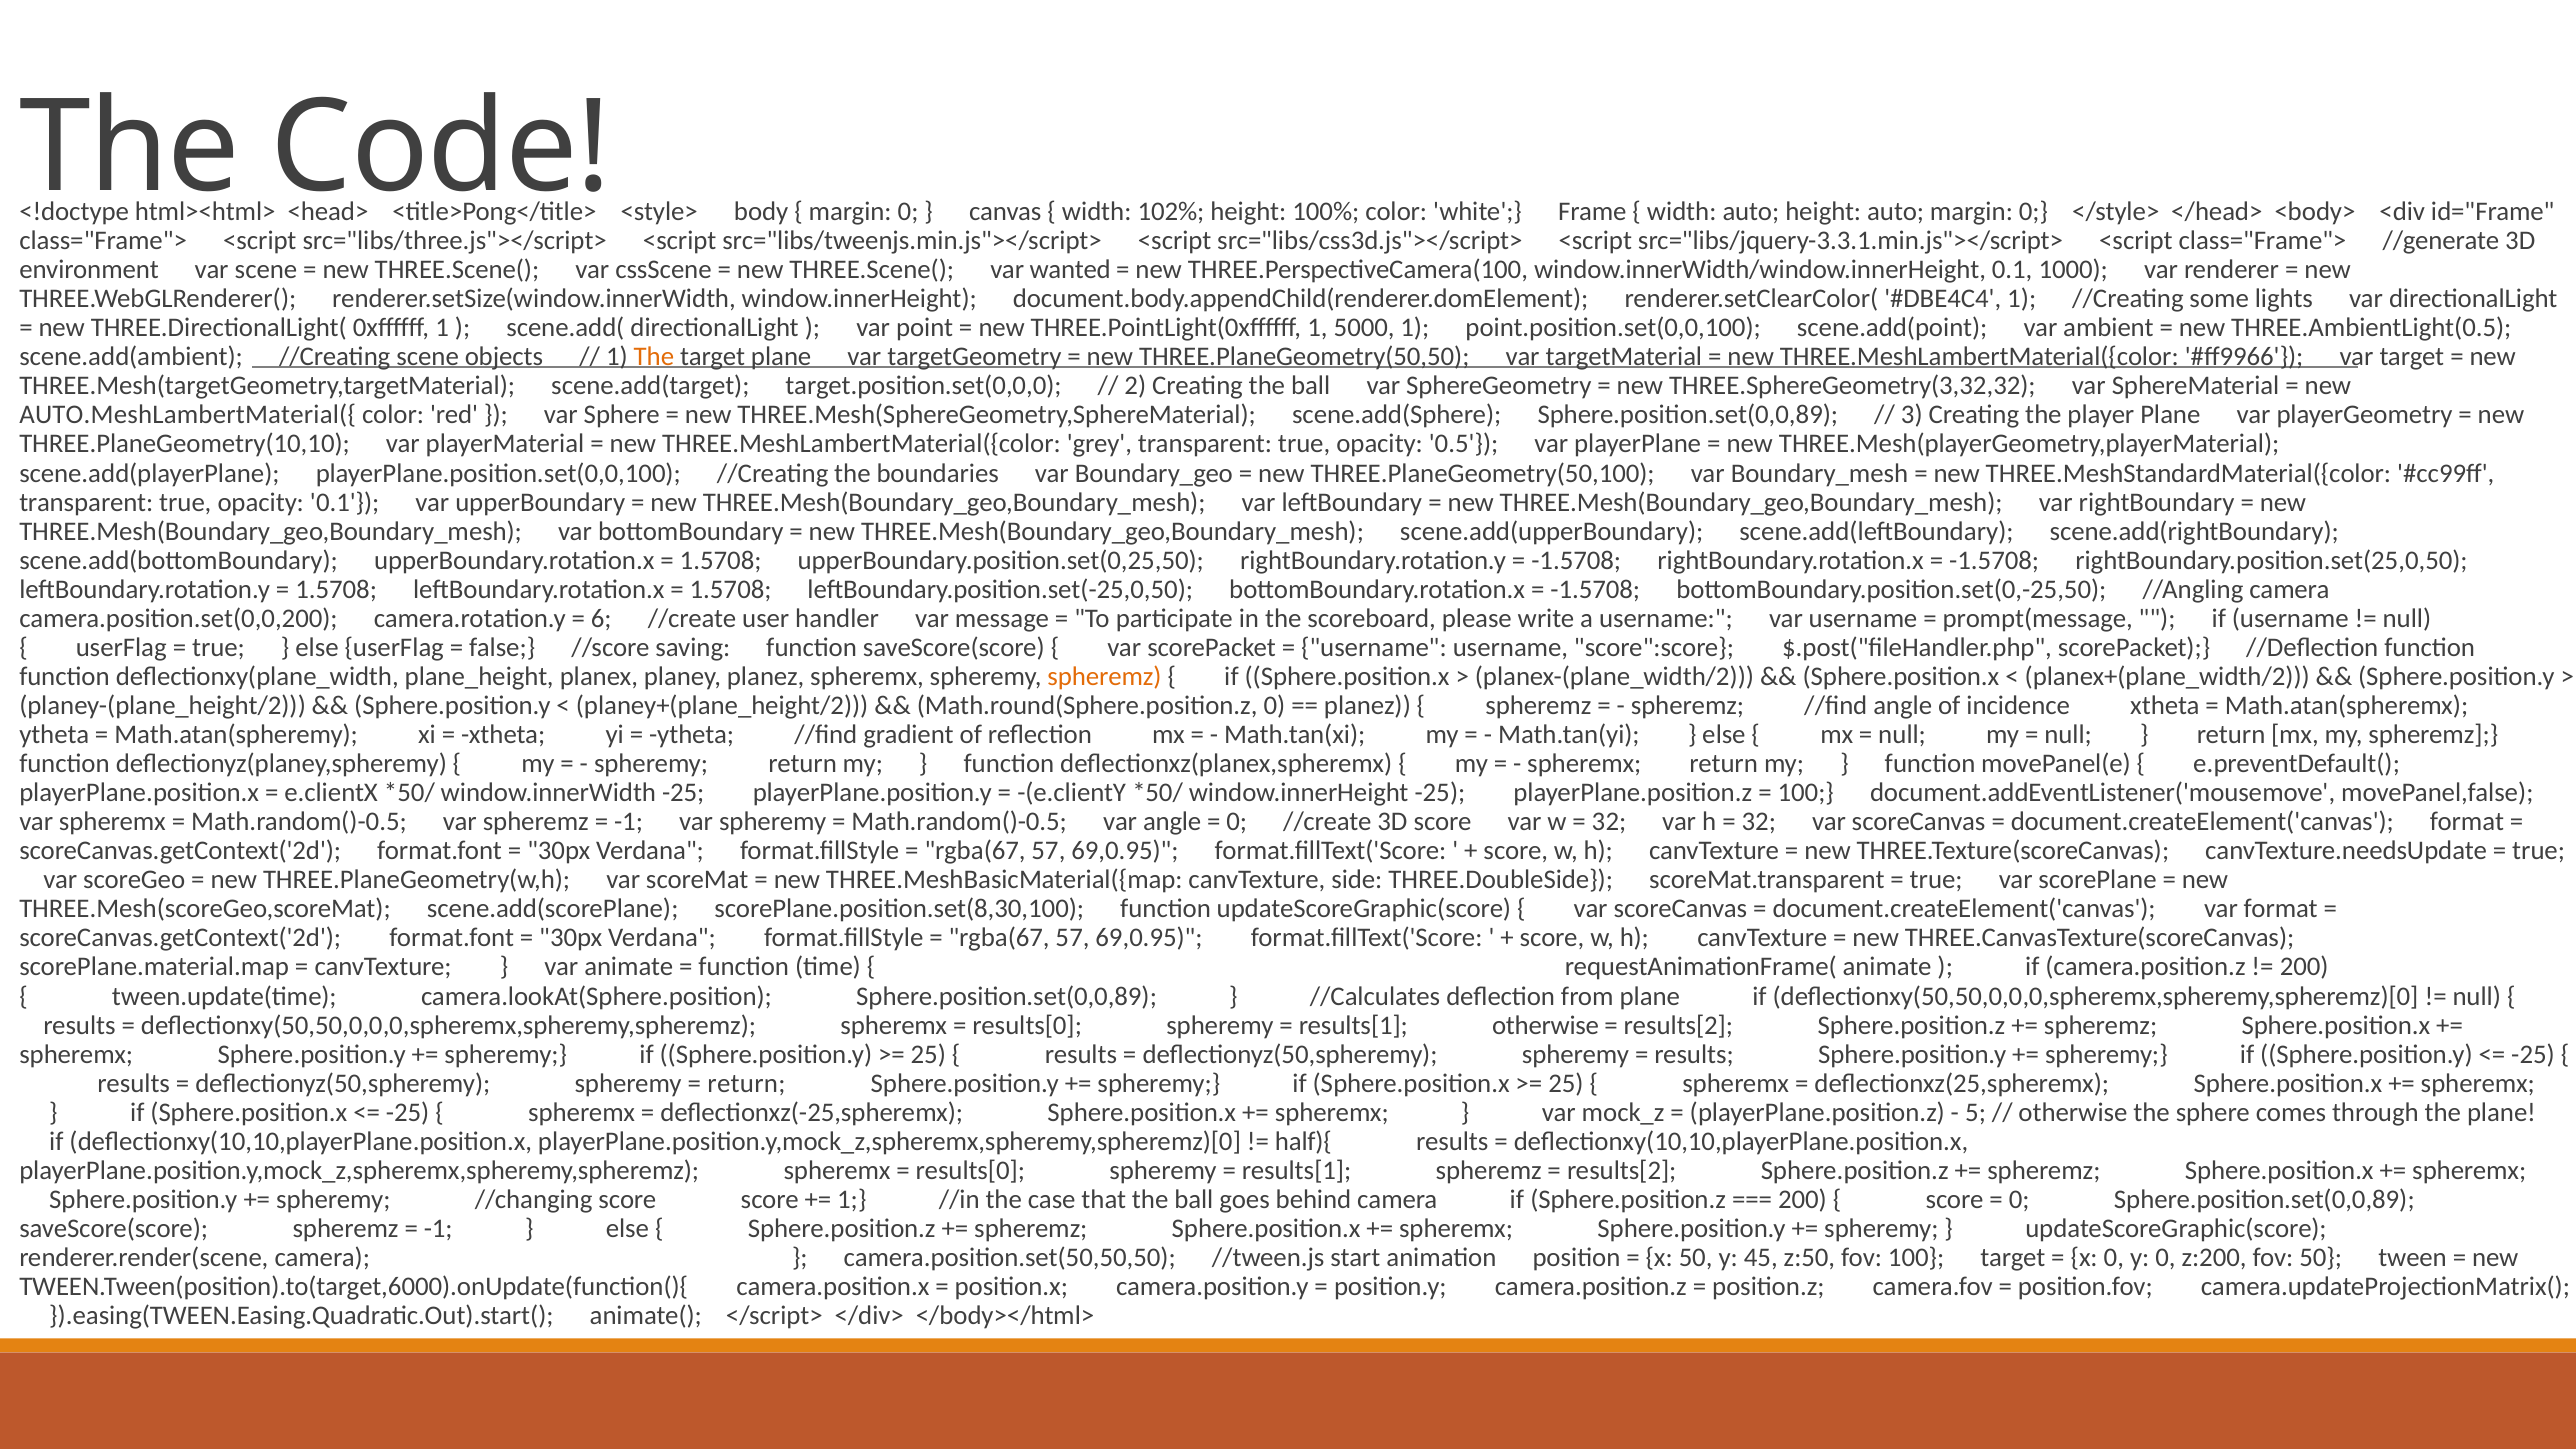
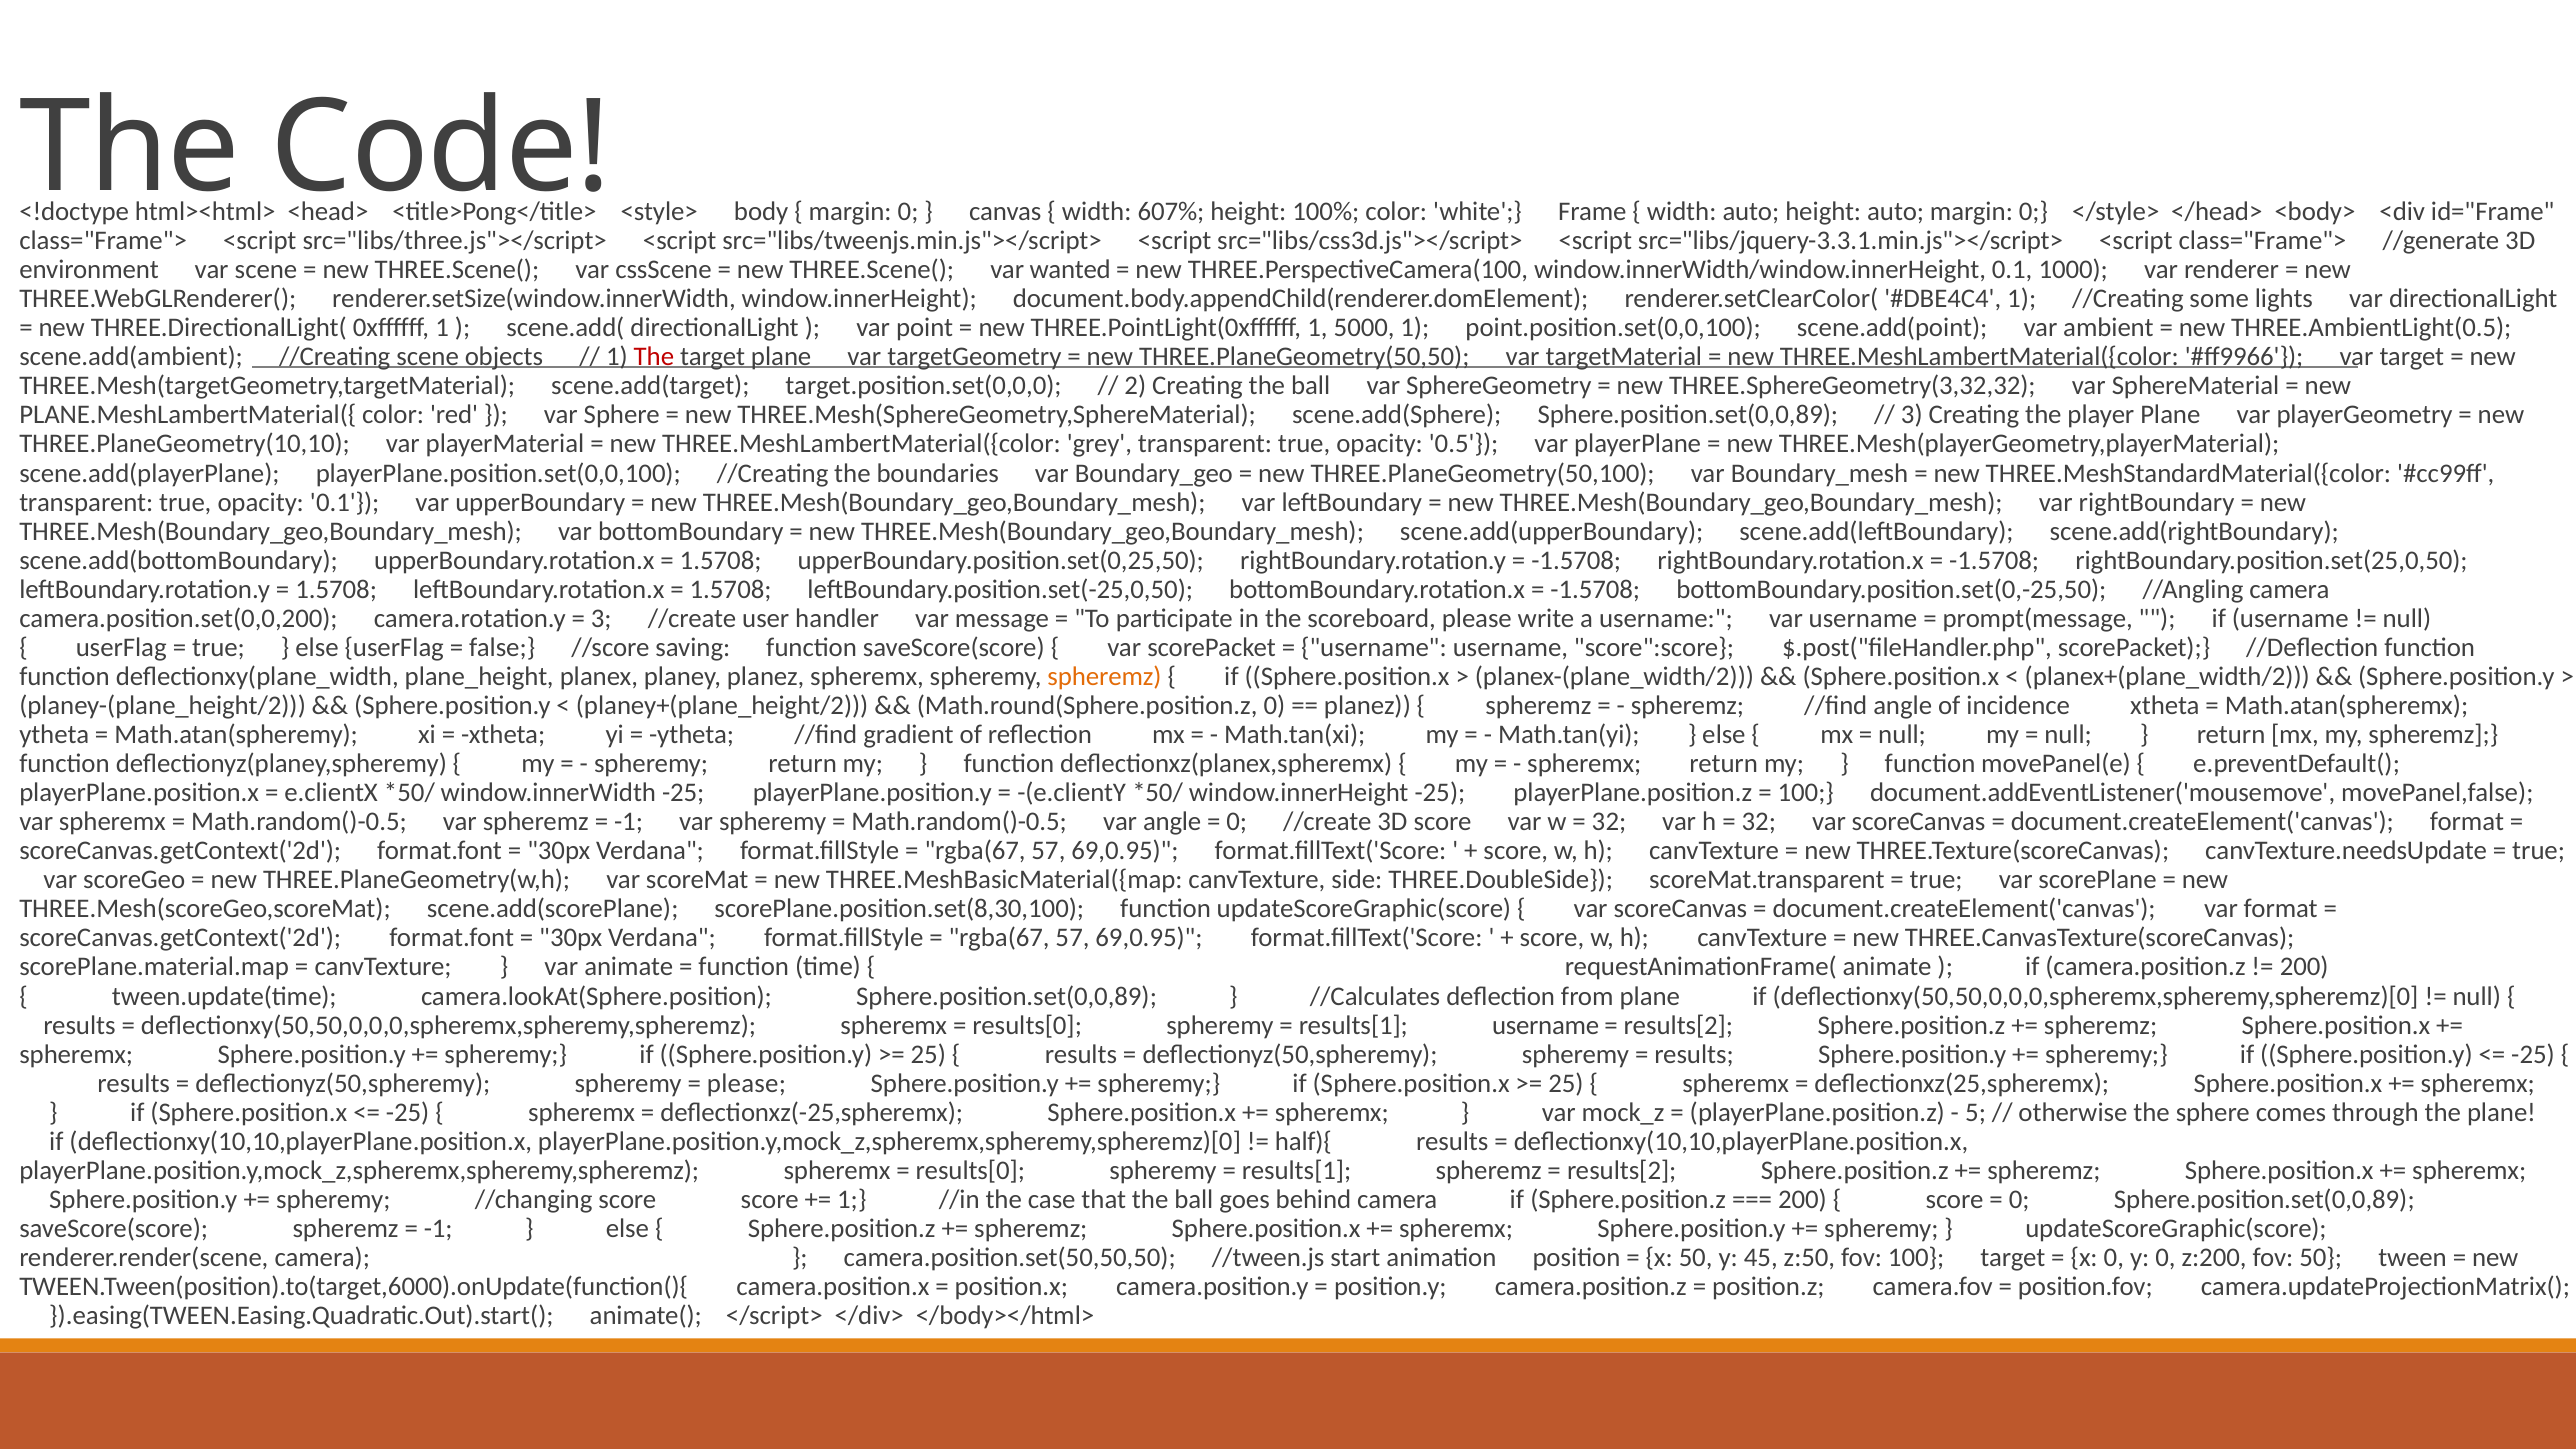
102%: 102% -> 607%
The at (654, 357) colour: orange -> red
AUTO.MeshLambertMaterial({: AUTO.MeshLambertMaterial({ -> PLANE.MeshLambertMaterial({
6 at (601, 618): 6 -> 3
results[1 otherwise: otherwise -> username
return at (746, 1083): return -> please
